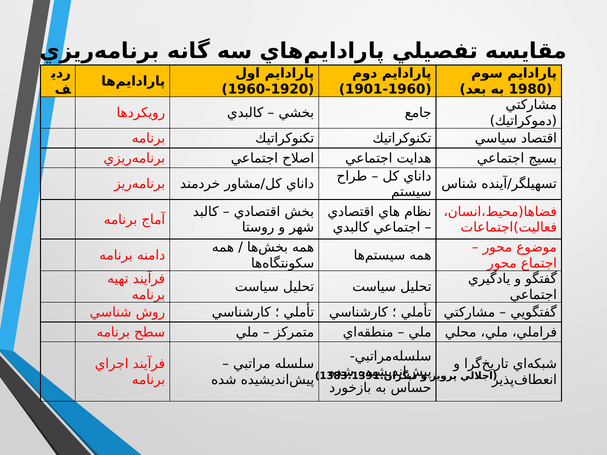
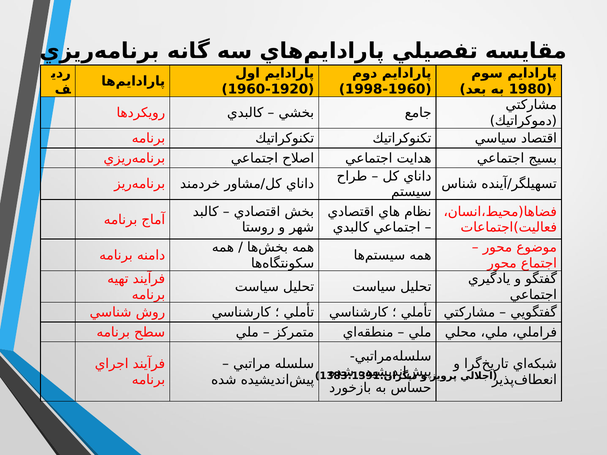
1901: 1901 -> 1998
